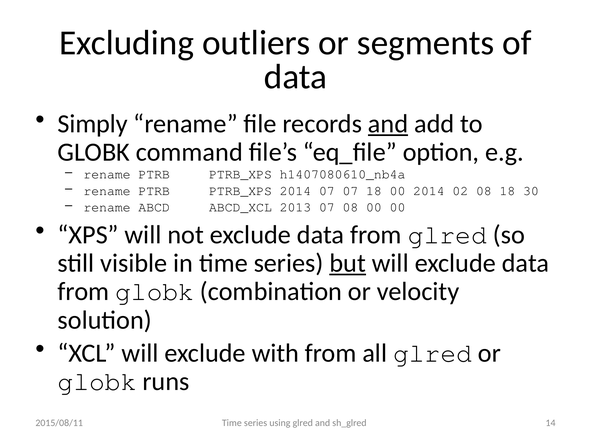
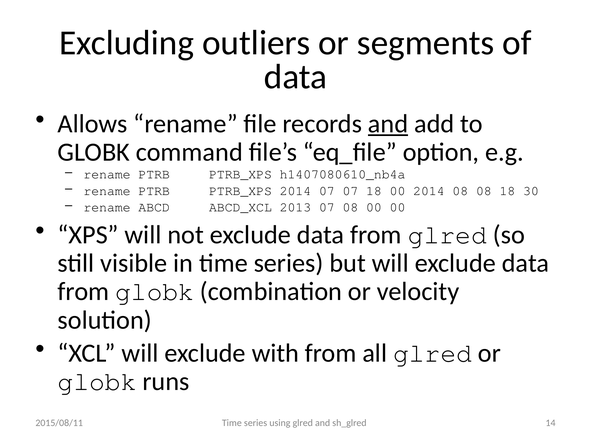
Simply: Simply -> Allows
2014 02: 02 -> 08
but underline: present -> none
